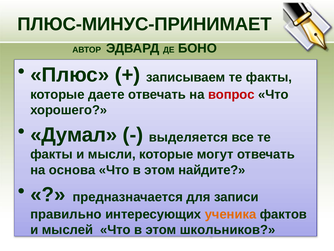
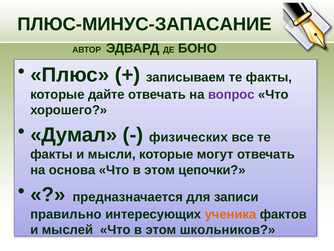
ПЛЮС-МИНУС-ПРИНИМАЕТ: ПЛЮС-МИНУС-ПРИНИМАЕТ -> ПЛЮС-МИНУС-ЗАПАСАНИЕ
даете: даете -> дайте
вопрос colour: red -> purple
выделяется: выделяется -> физических
найдите: найдите -> цепочки
